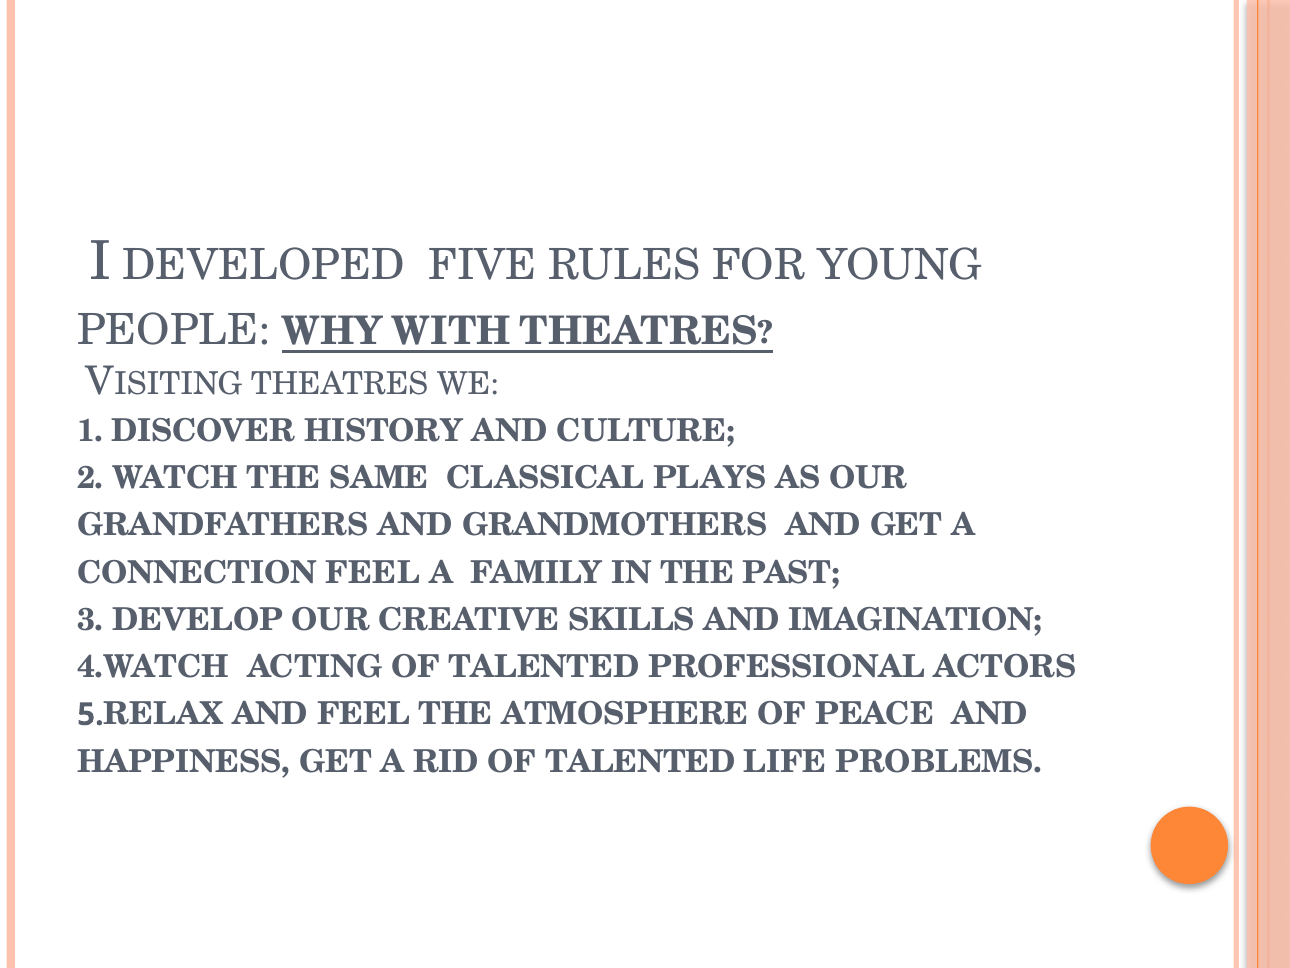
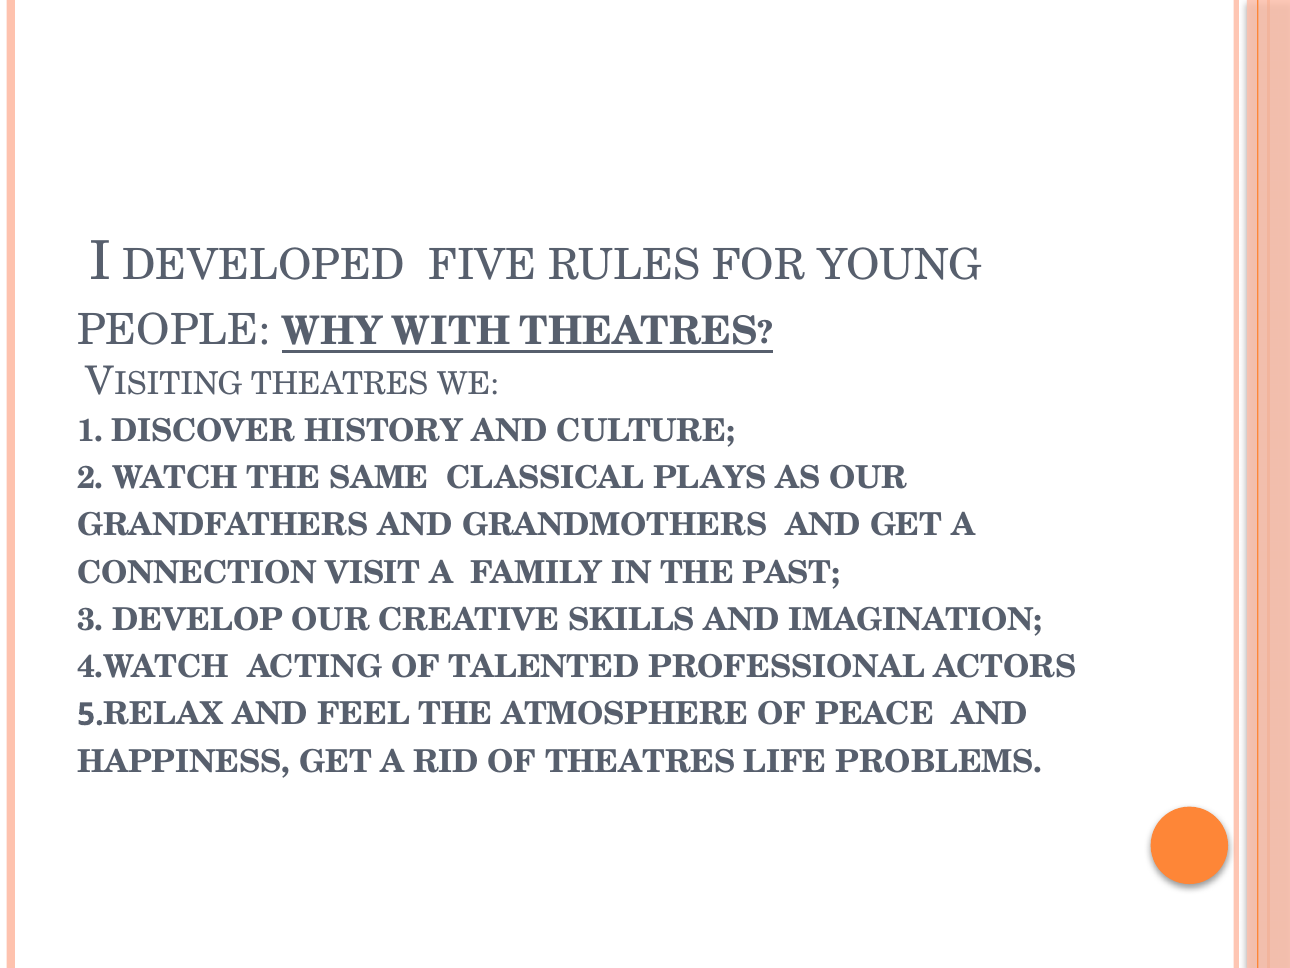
CONNECTION FEEL: FEEL -> VISIT
RID OF TALENTED: TALENTED -> THEATRES
